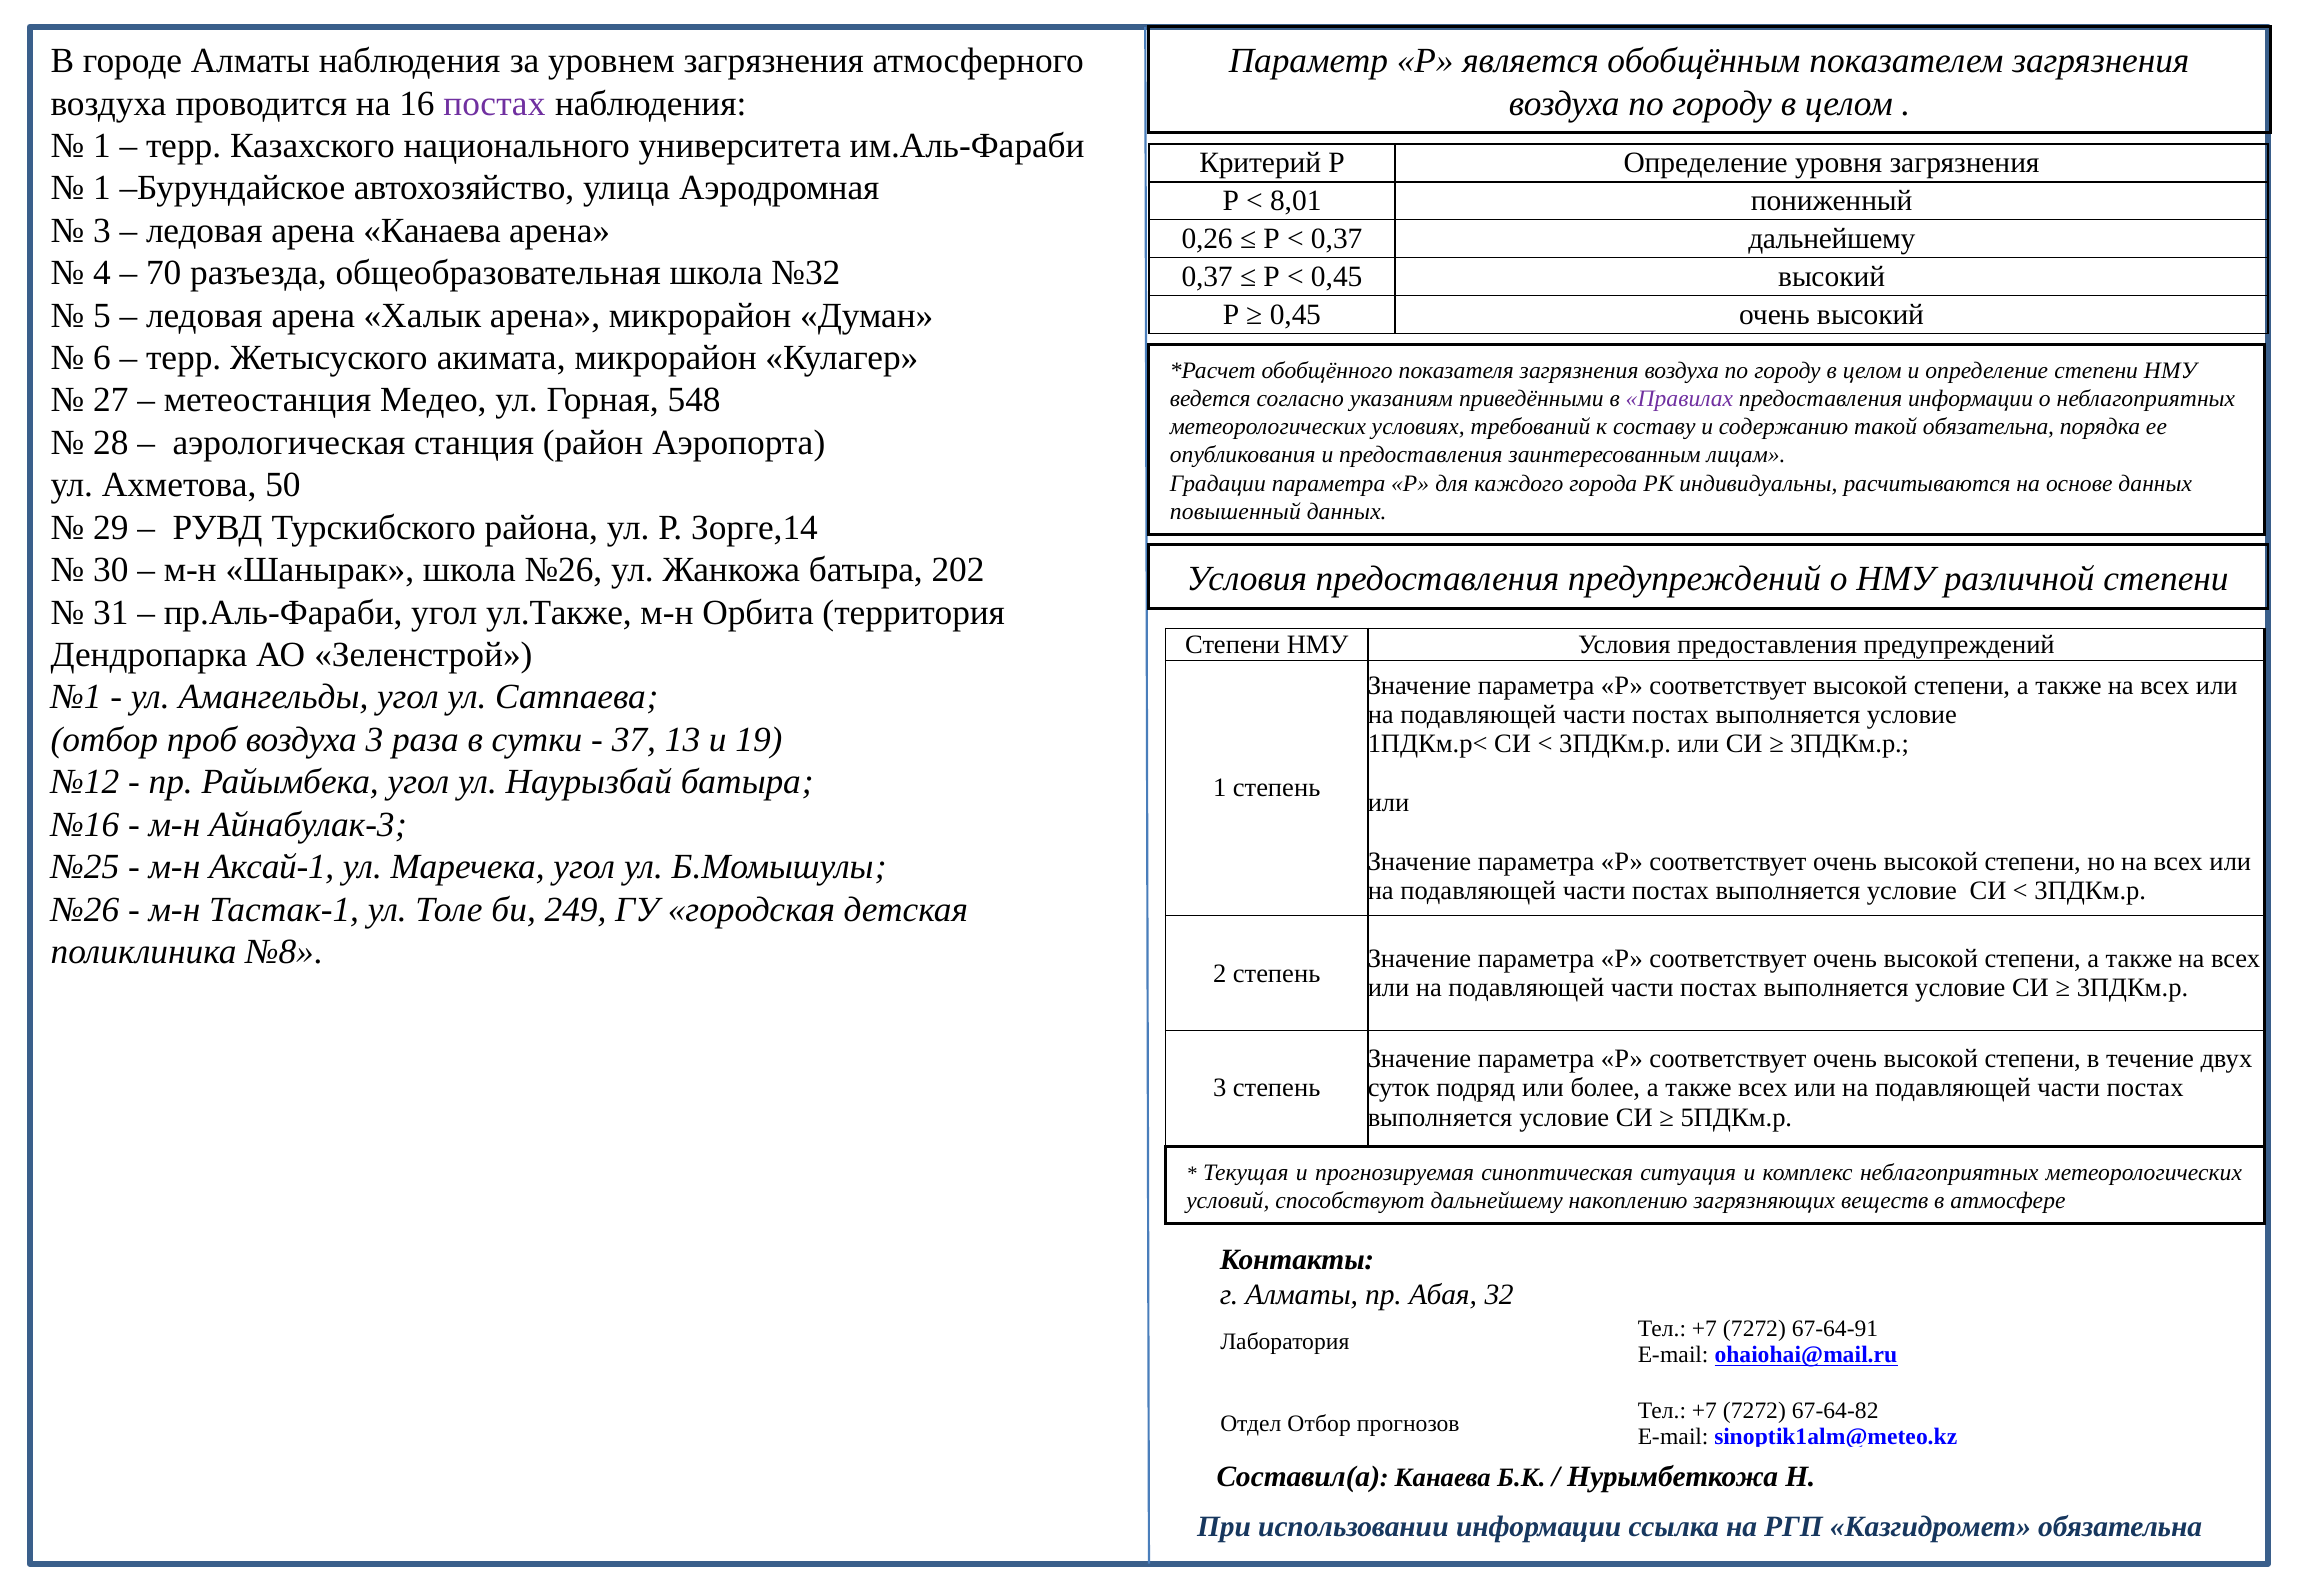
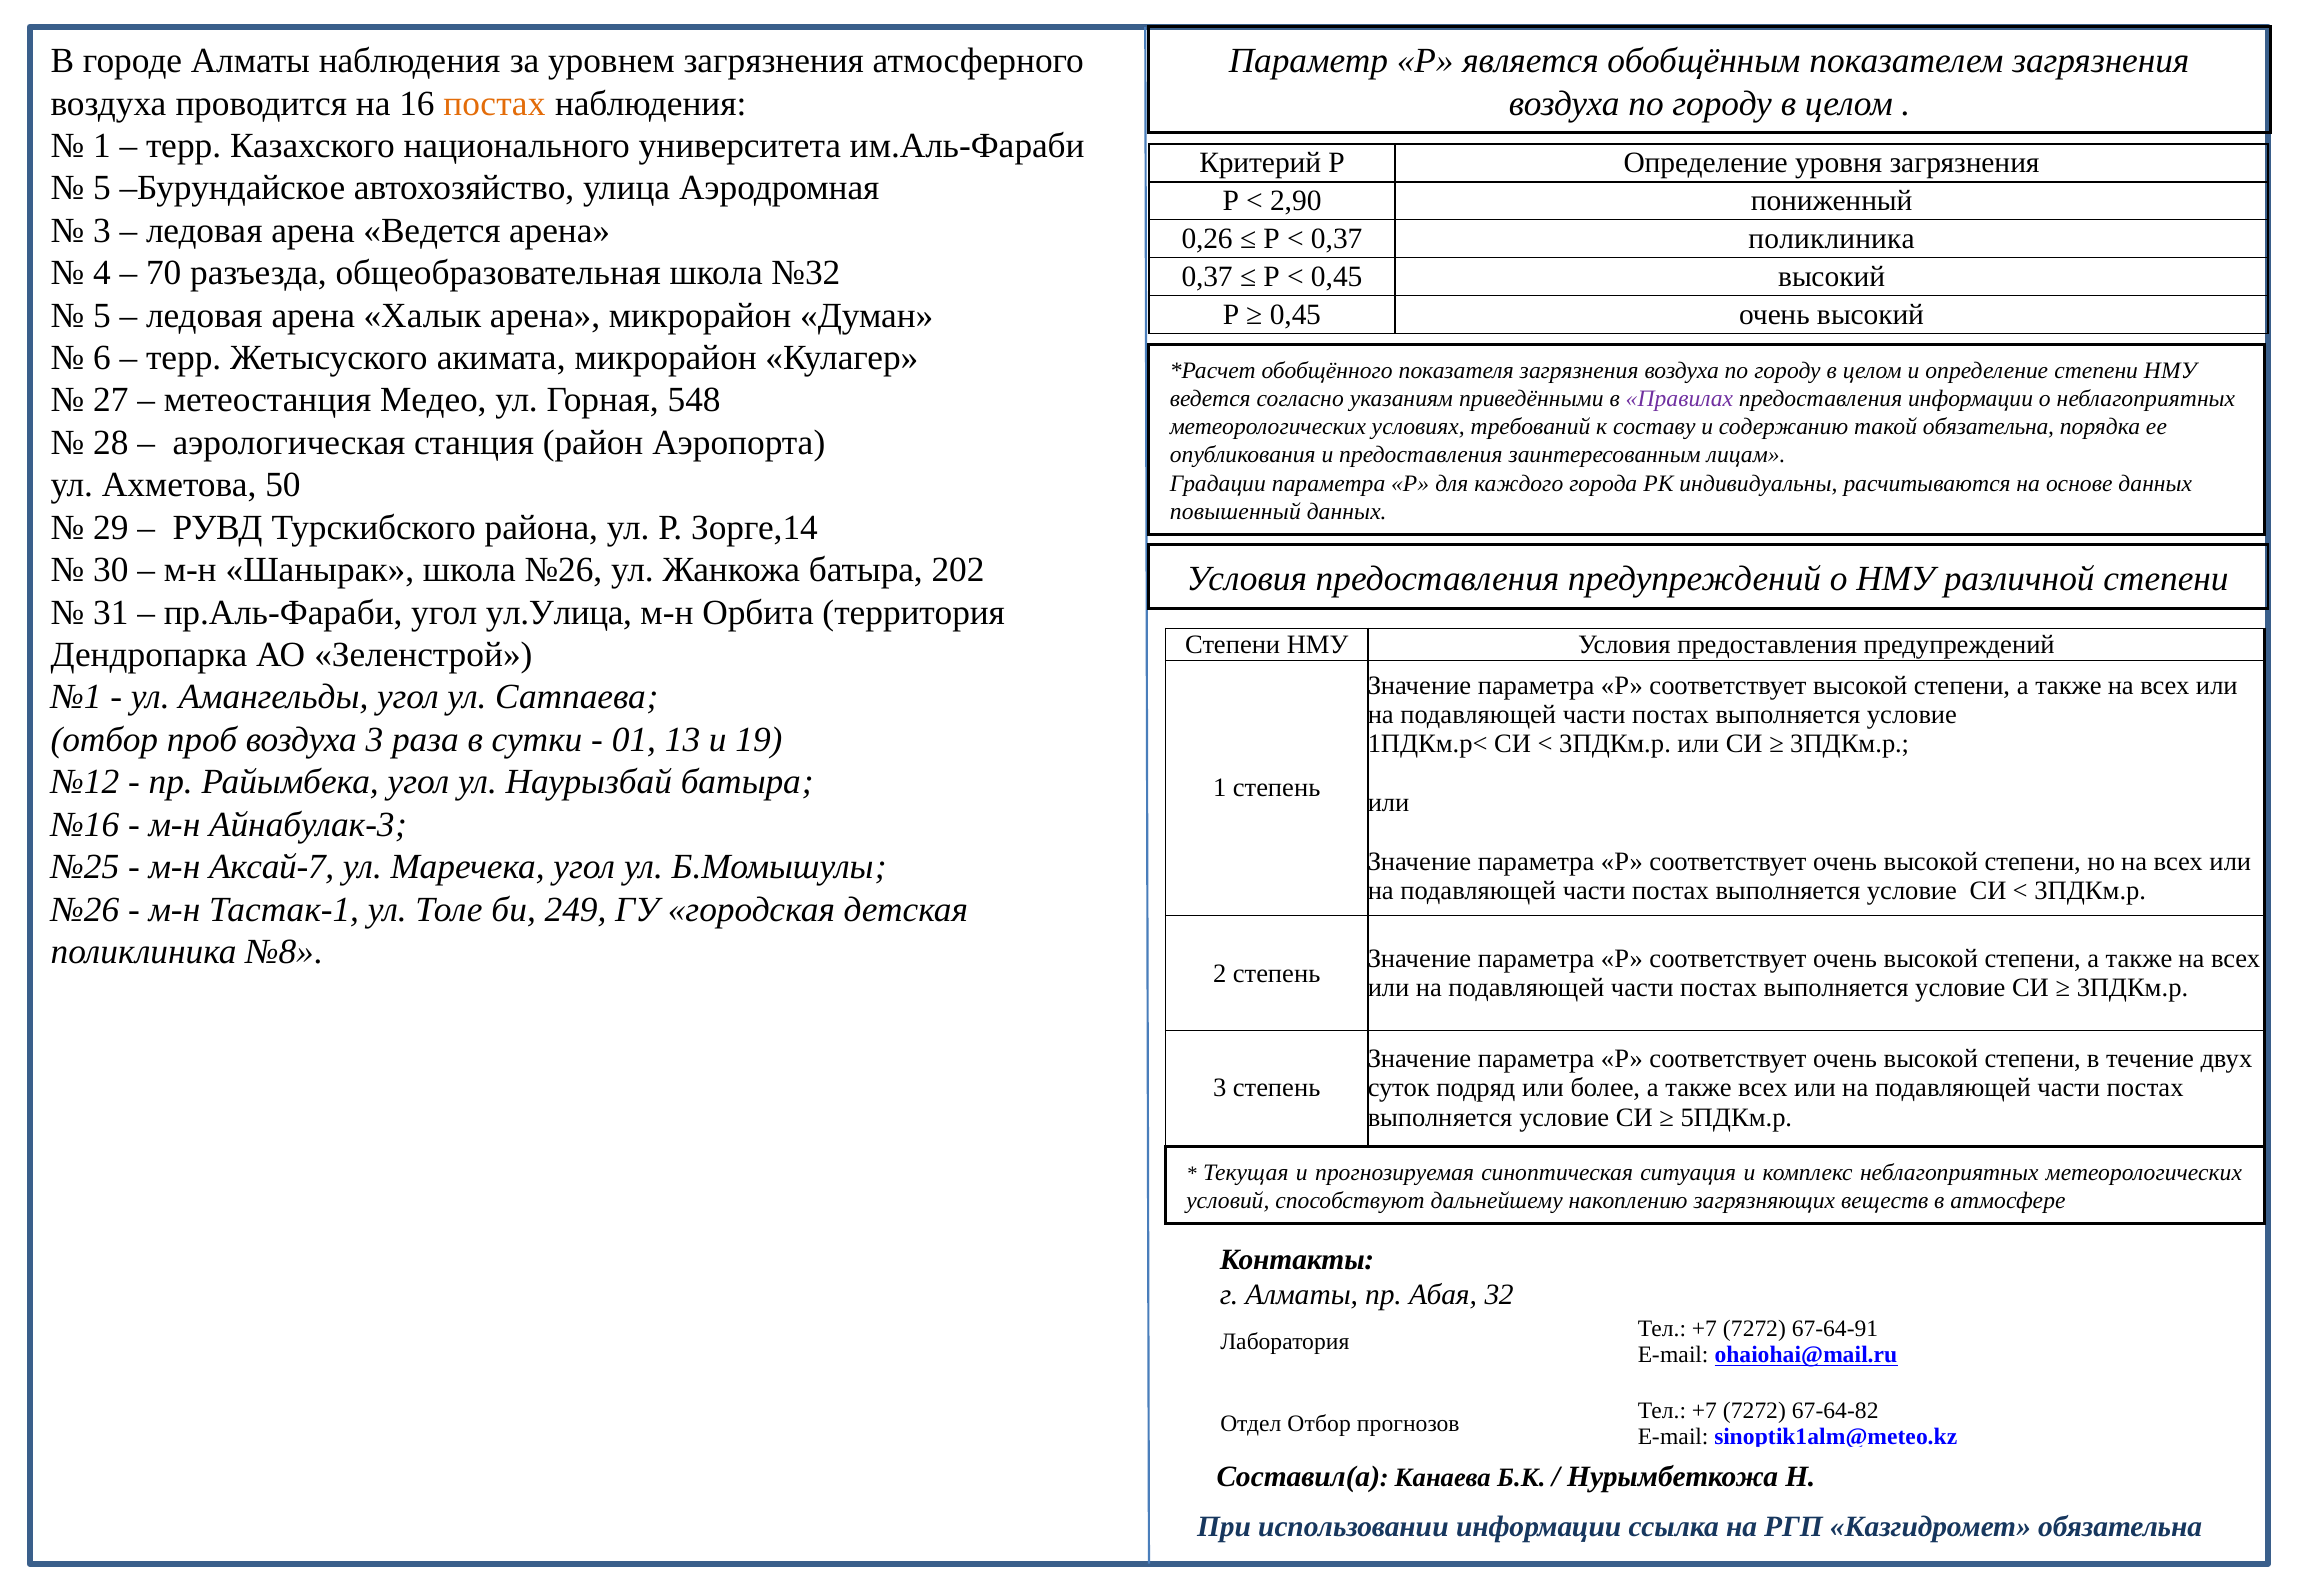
постах at (494, 103) colour: purple -> orange
1 at (102, 188): 1 -> 5
8,01: 8,01 -> 2,90
арена Канаева: Канаева -> Ведется
0,37 дальнейшему: дальнейшему -> поликлиника
ул.Также: ул.Также -> ул.Улица
37: 37 -> 01
Аксай-1: Аксай-1 -> Аксай-7
